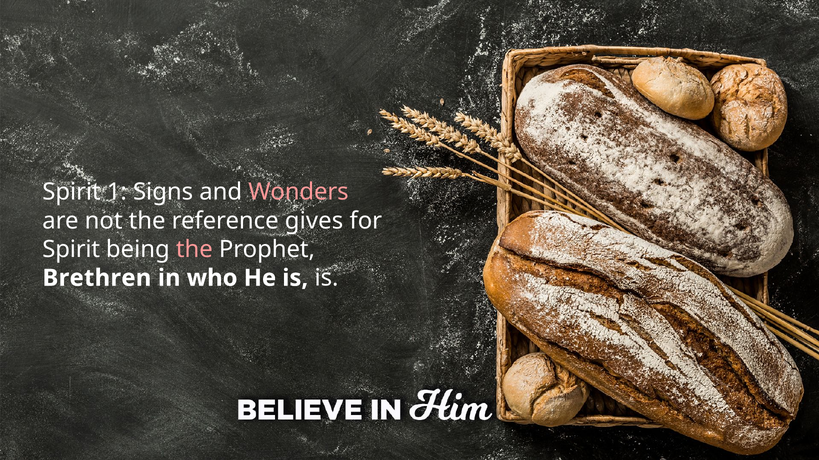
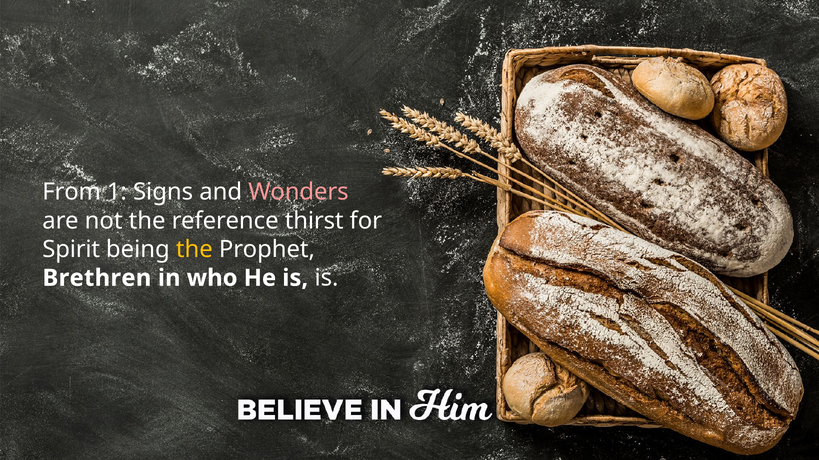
Spirit at (72, 192): Spirit -> From
gives: gives -> thirst
the at (194, 250) colour: pink -> yellow
